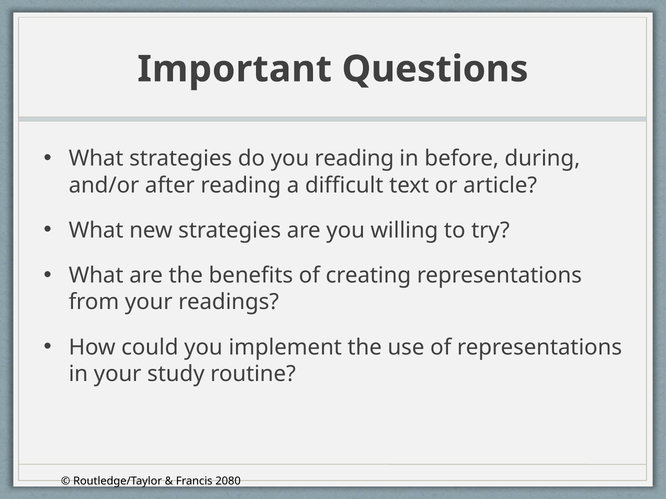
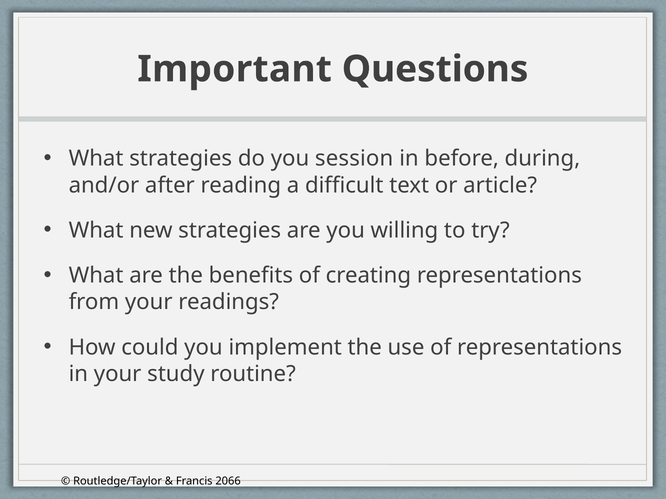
you reading: reading -> session
2080: 2080 -> 2066
